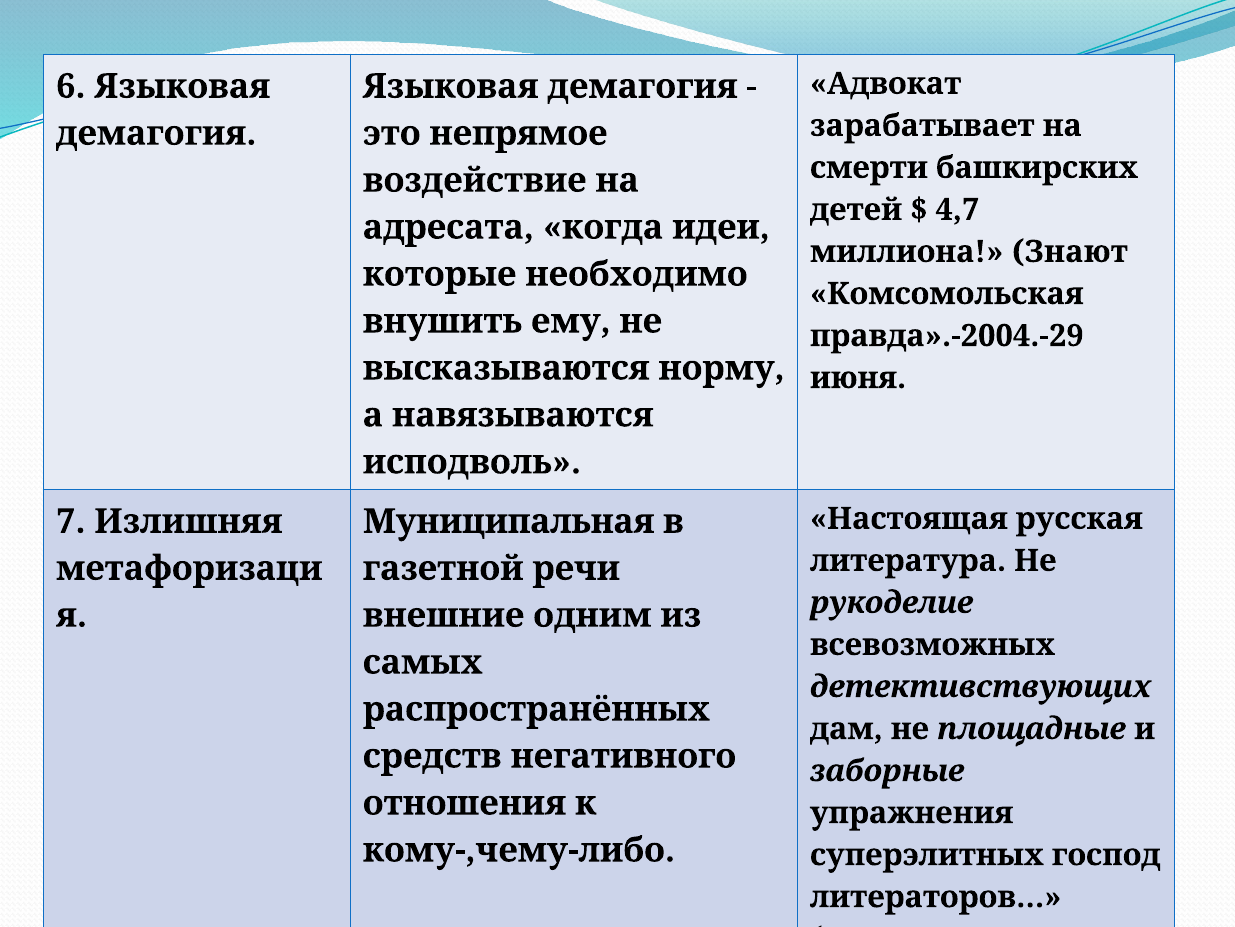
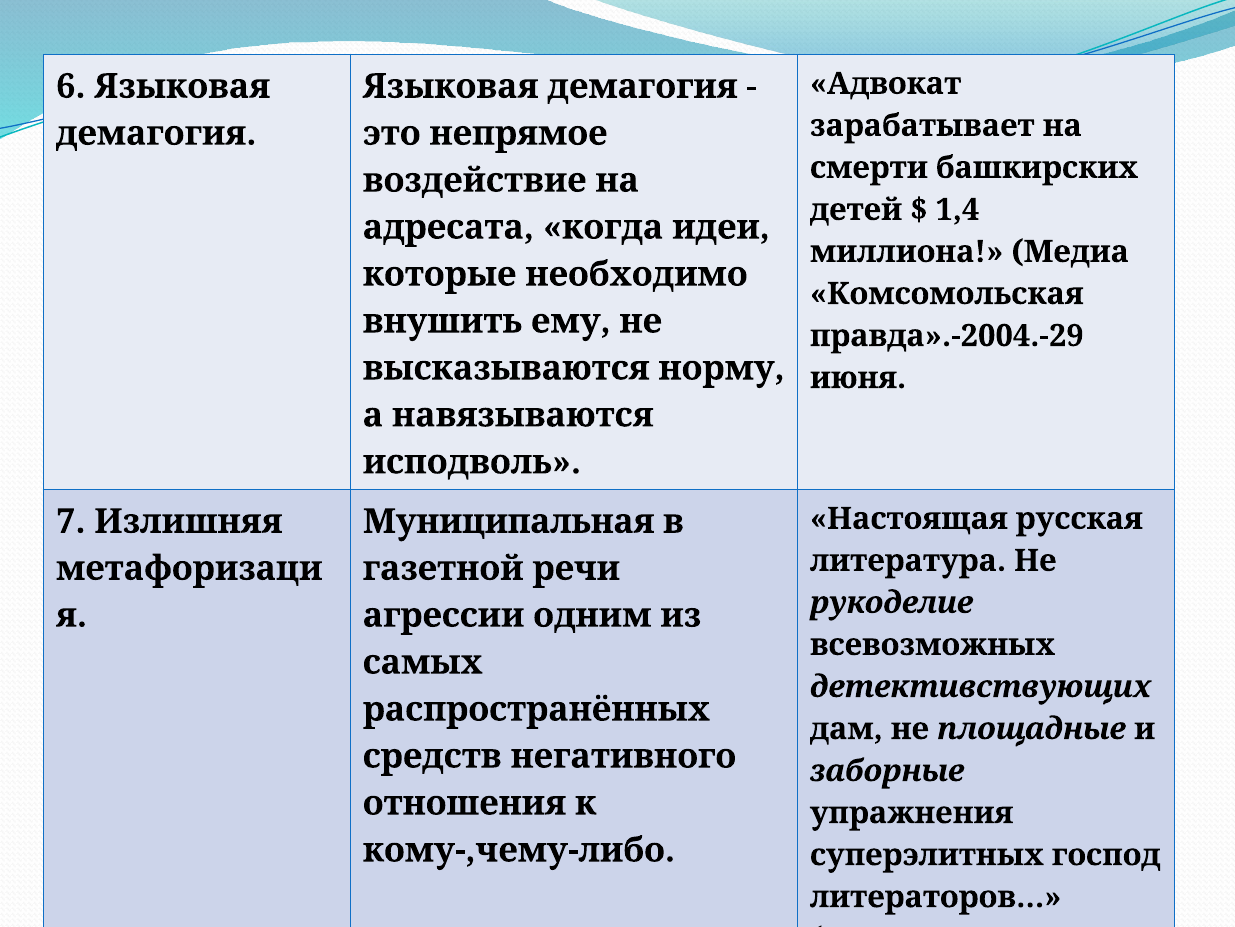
4,7: 4,7 -> 1,4
Знают: Знают -> Медиа
внешние: внешние -> агрессии
